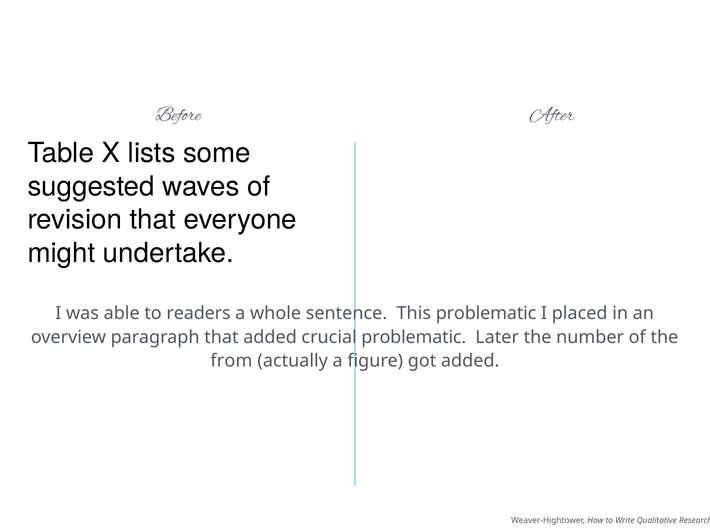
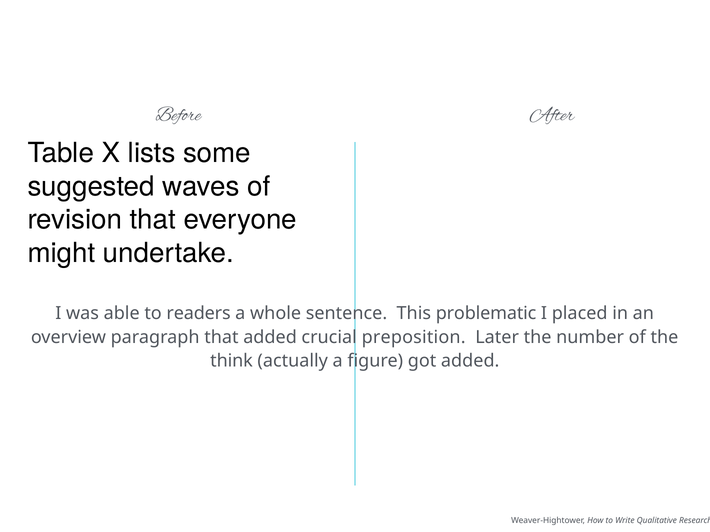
crucial problematic: problematic -> preposition
from: from -> think
